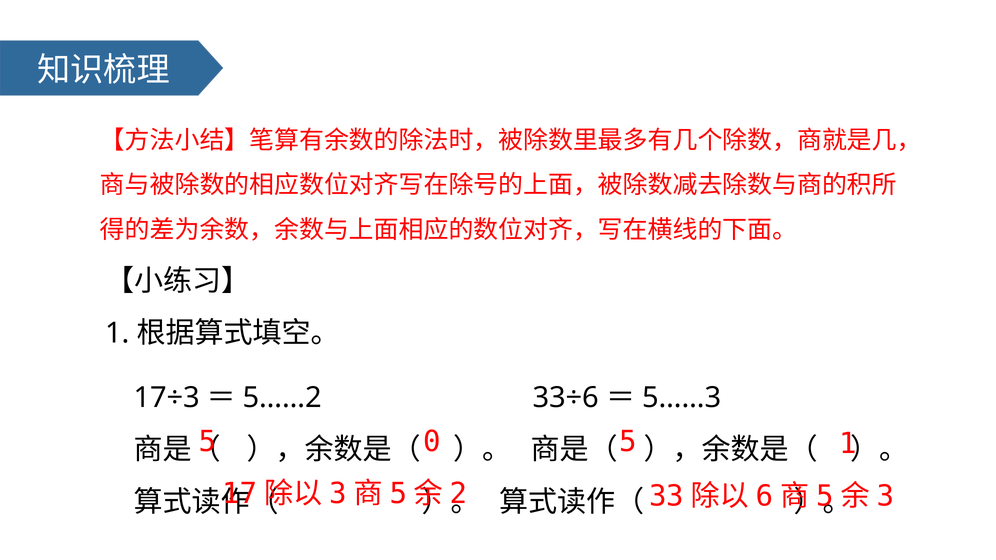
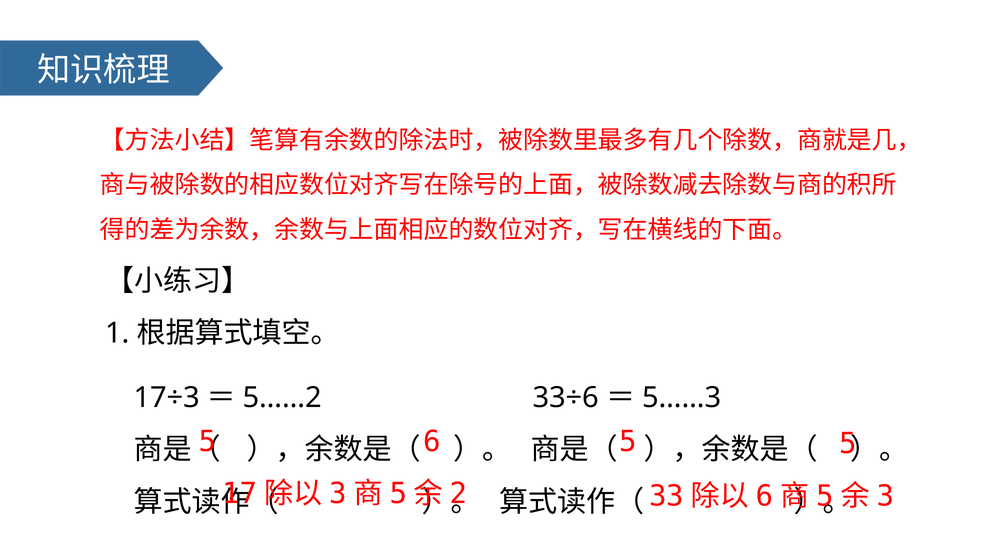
0: 0 -> 6
5 1: 1 -> 5
